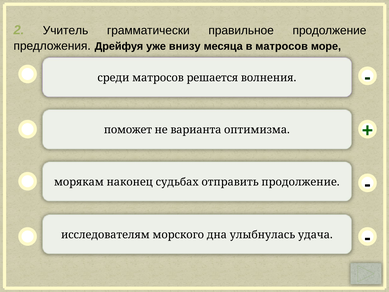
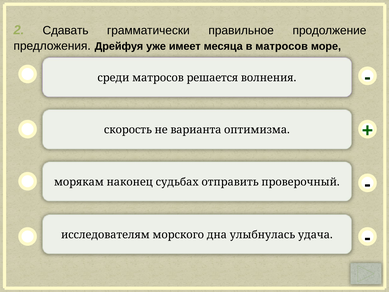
Учитель: Учитель -> Сдавать
внизу: внизу -> имеет
поможет: поможет -> скорость
отправить продолжение: продолжение -> проверочный
